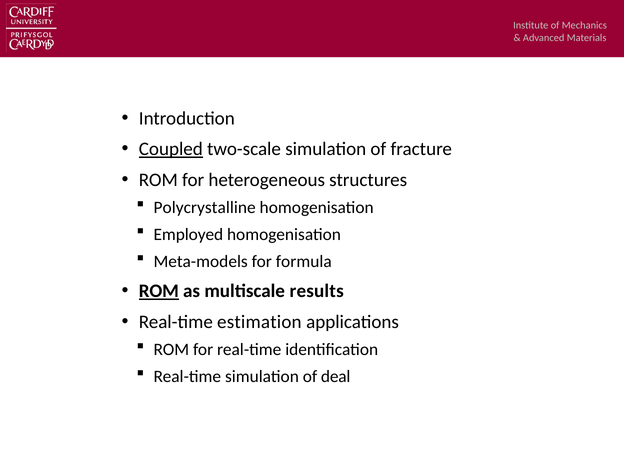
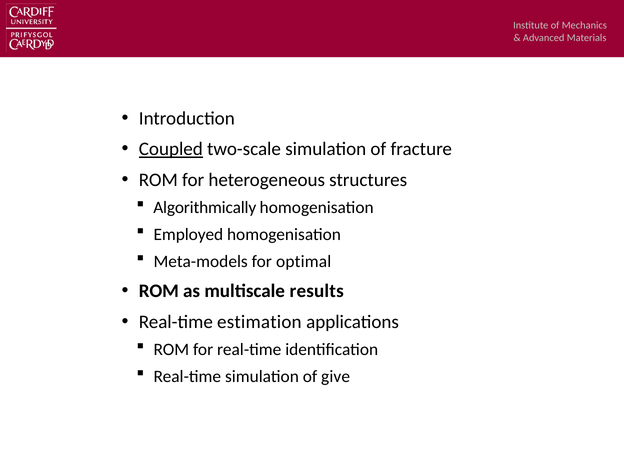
Polycrystalline: Polycrystalline -> Algorithmically
formula: formula -> optimal
ROM at (159, 291) underline: present -> none
deal: deal -> give
